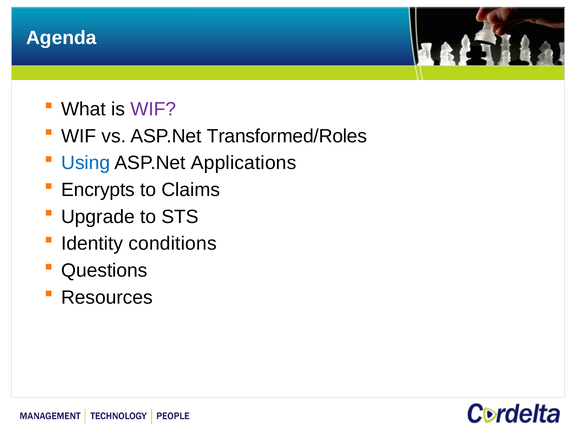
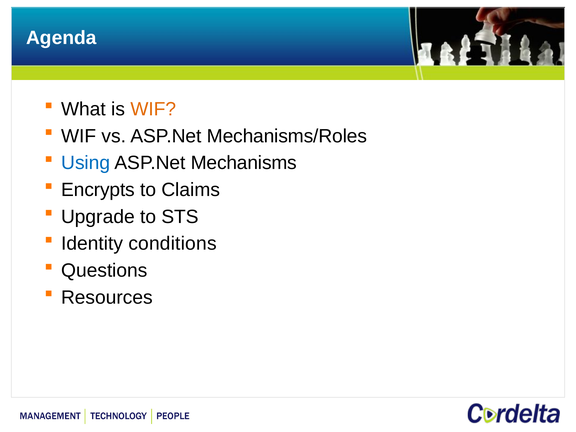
WIF at (153, 109) colour: purple -> orange
Transformed/Roles: Transformed/Roles -> Mechanisms/Roles
Applications: Applications -> Mechanisms
